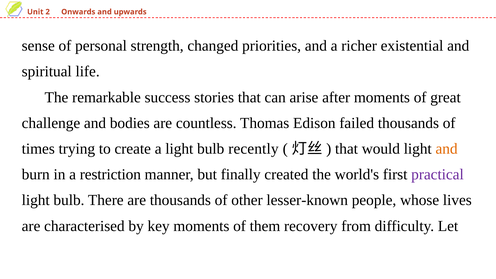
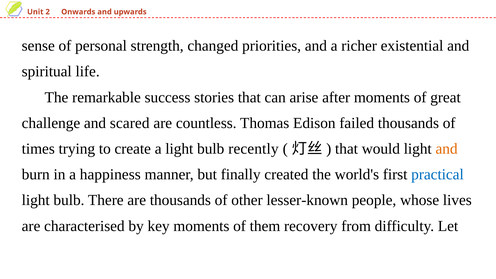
bodies: bodies -> scared
restriction: restriction -> happiness
practical colour: purple -> blue
